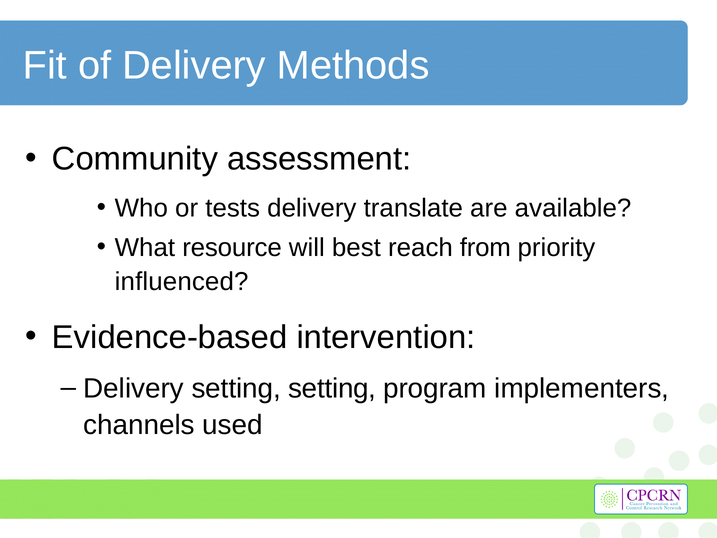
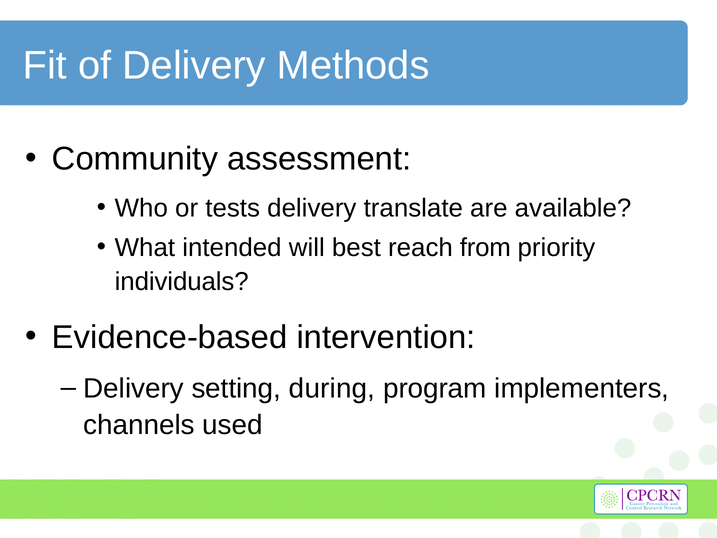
resource: resource -> intended
influenced: influenced -> individuals
setting setting: setting -> during
